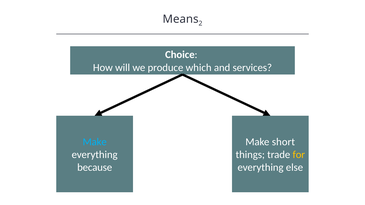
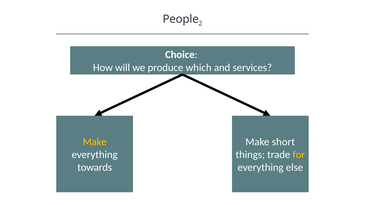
Means: Means -> People
Make at (95, 142) colour: light blue -> yellow
because: because -> towards
